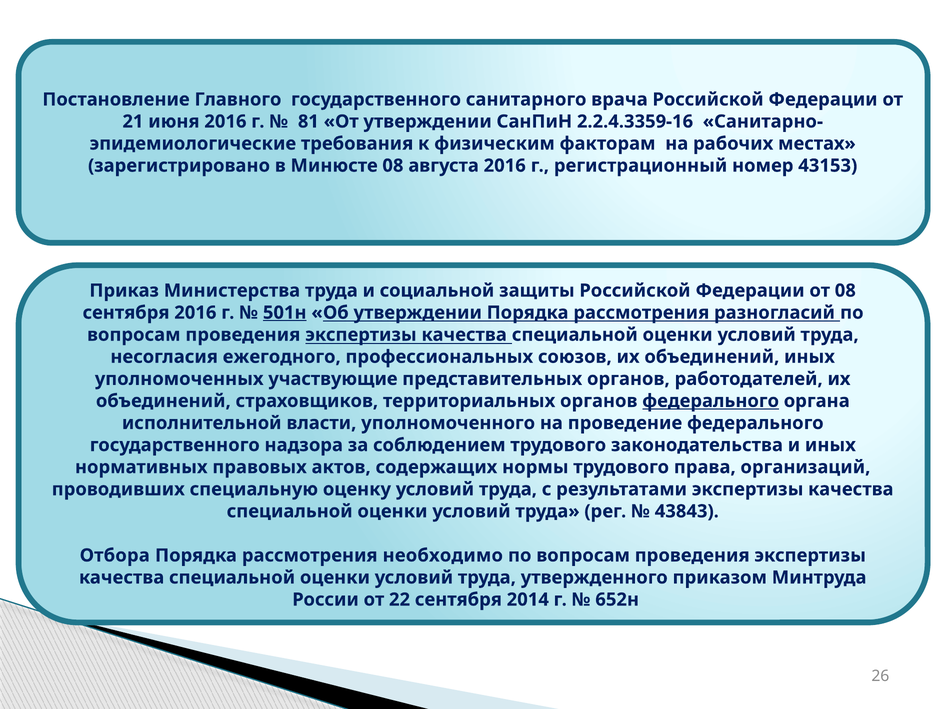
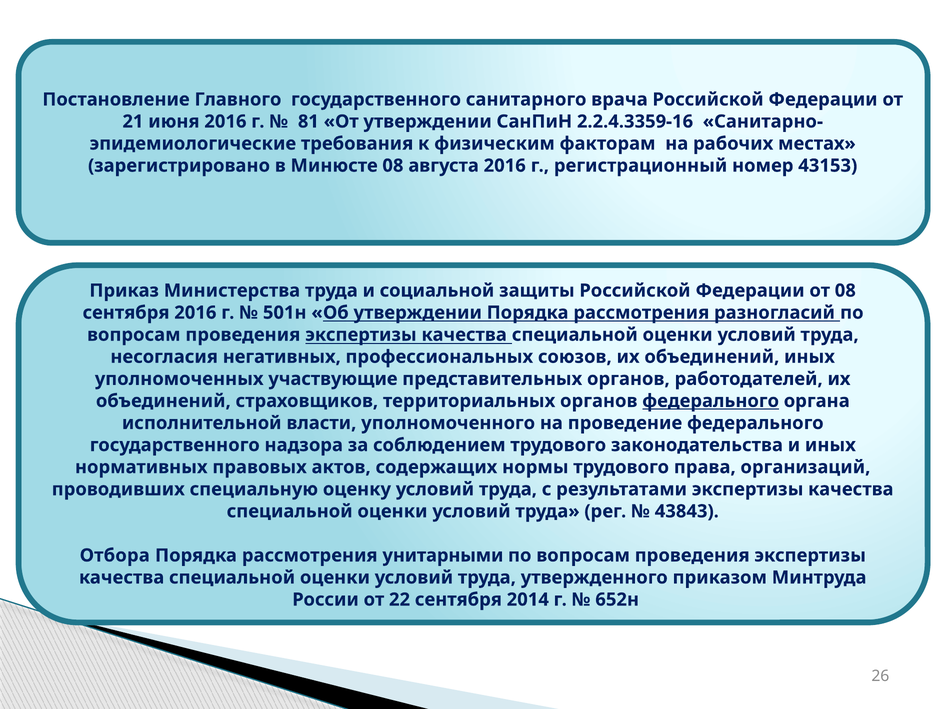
501н underline: present -> none
ежегодного: ежегодного -> негативных
необходимо: необходимо -> унитарными
